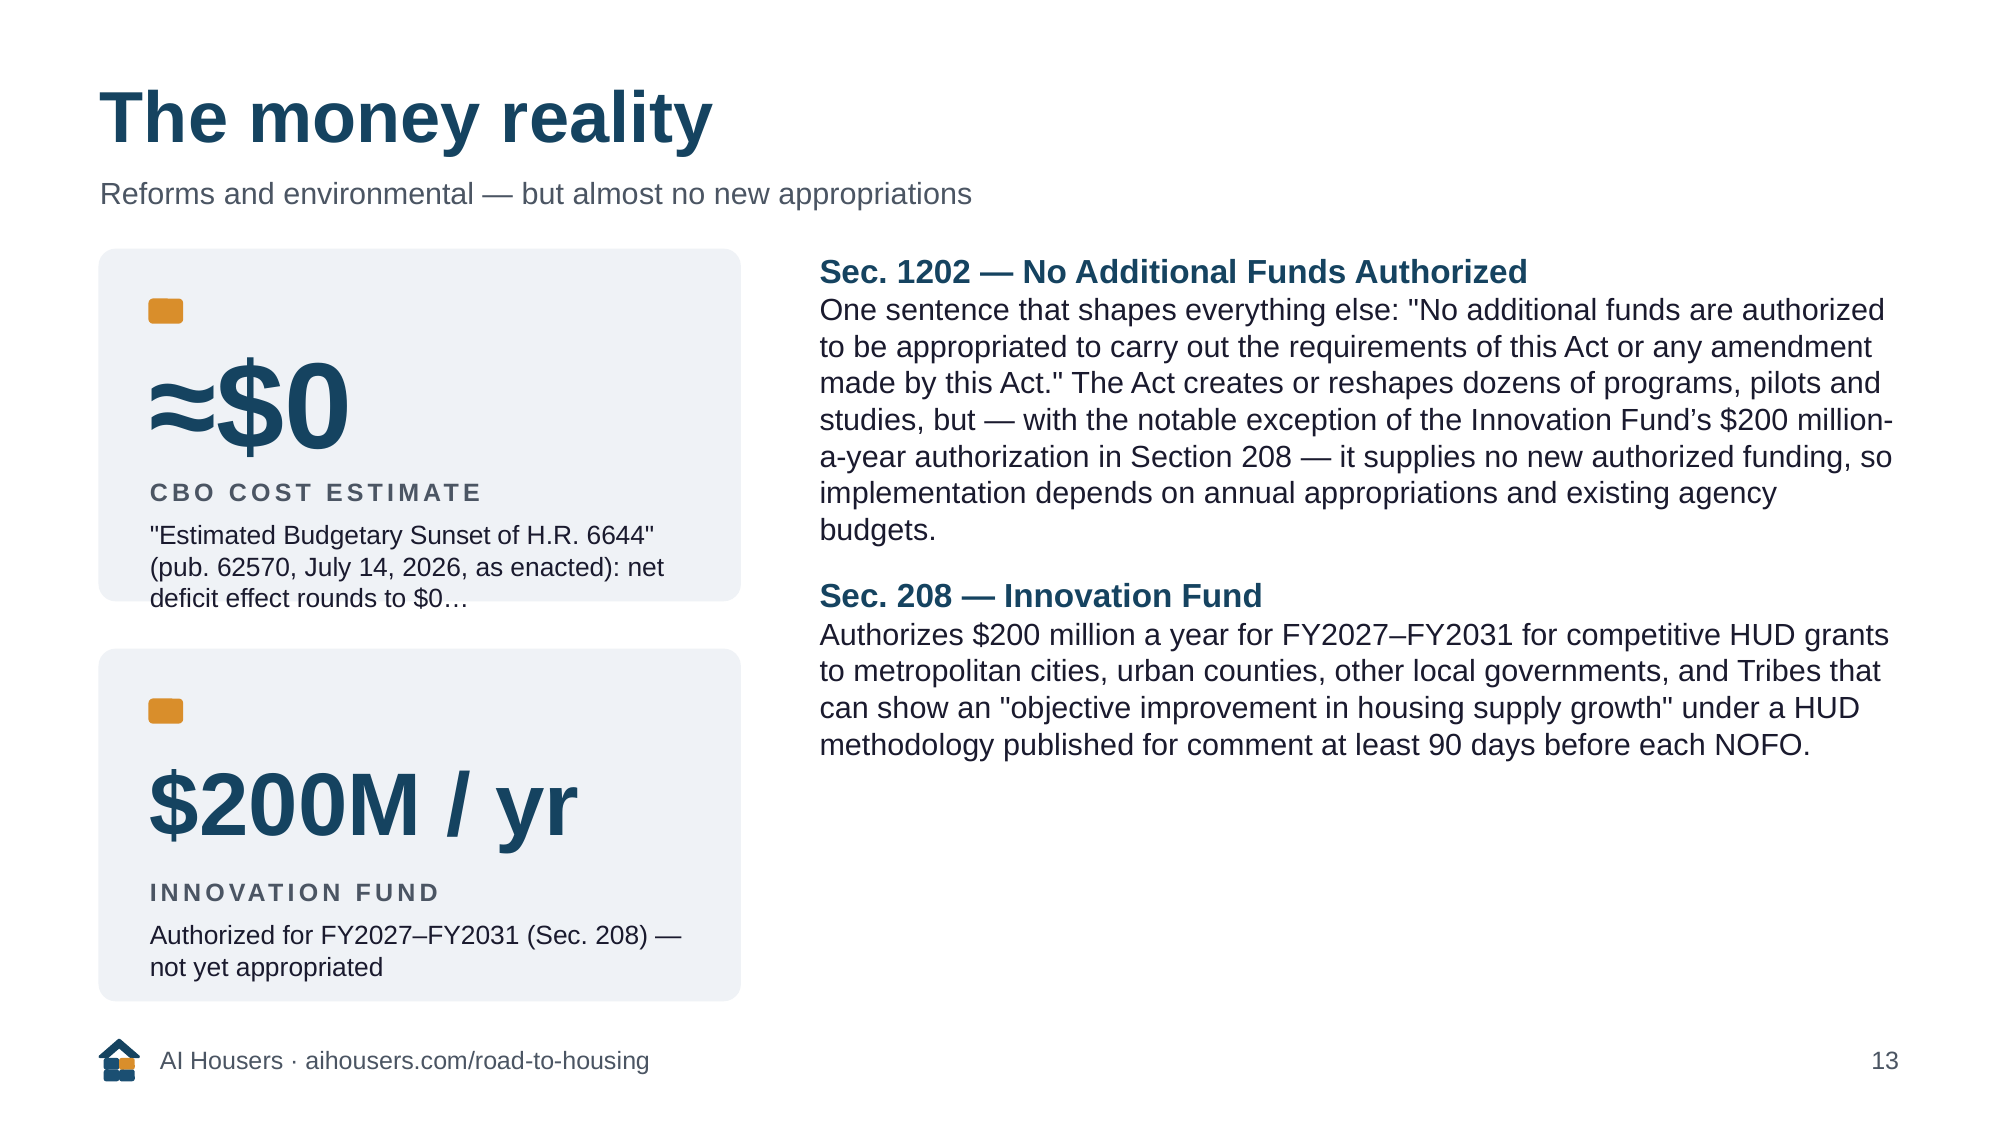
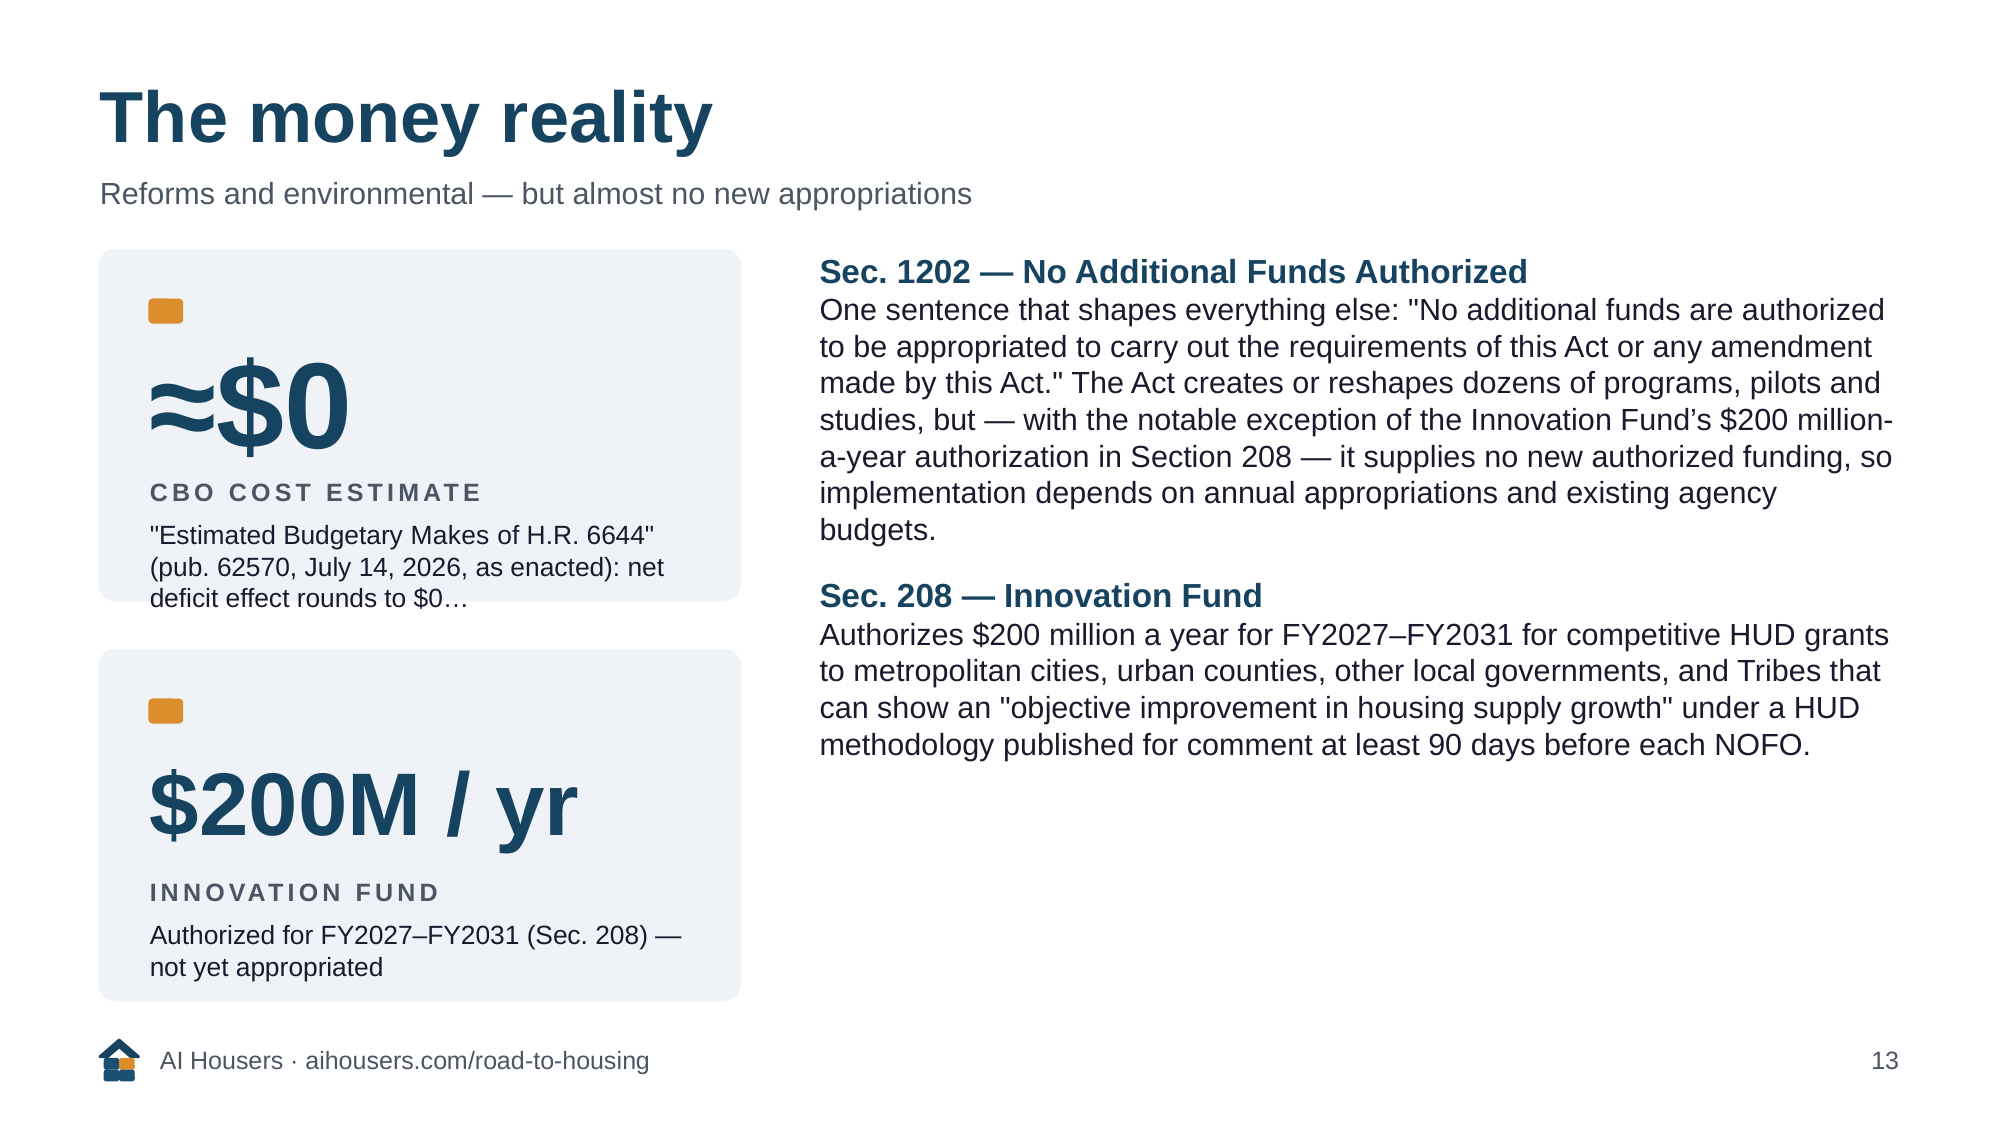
Sunset: Sunset -> Makes
